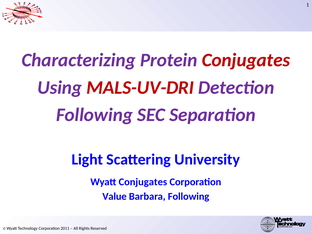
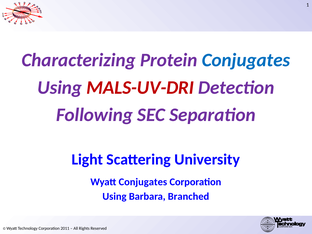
Conjugates at (246, 60) colour: red -> blue
Value at (115, 197): Value -> Using
Barbara Following: Following -> Branched
